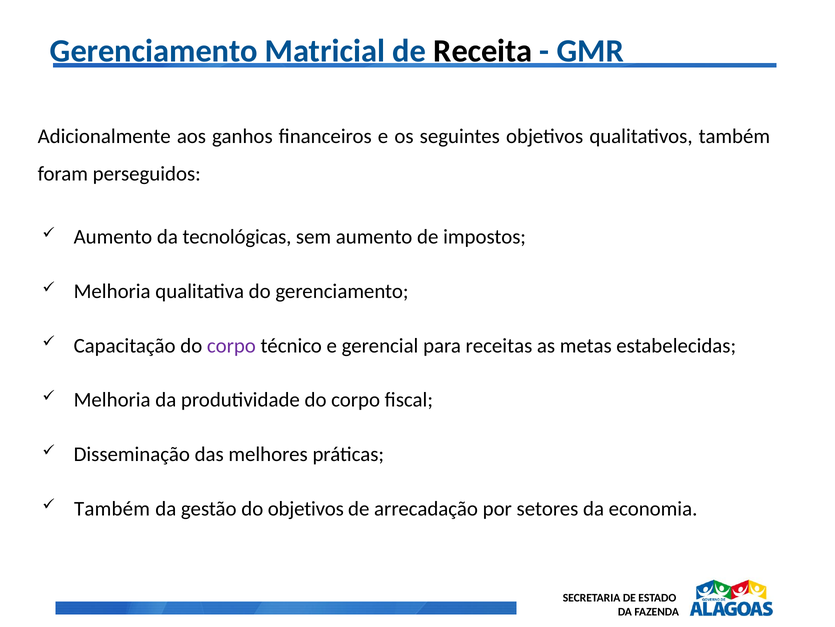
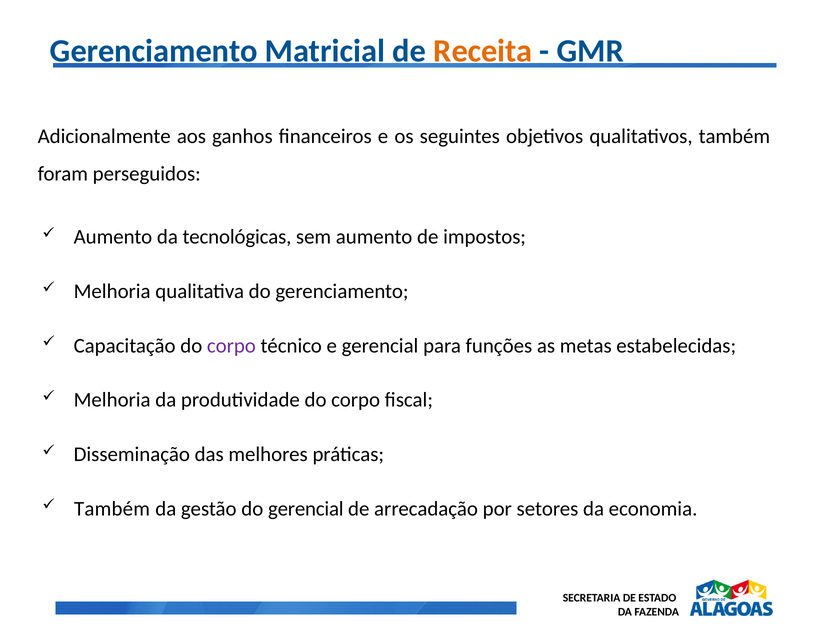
Receita colour: black -> orange
receitas: receitas -> funções
do objetivos: objetivos -> gerencial
